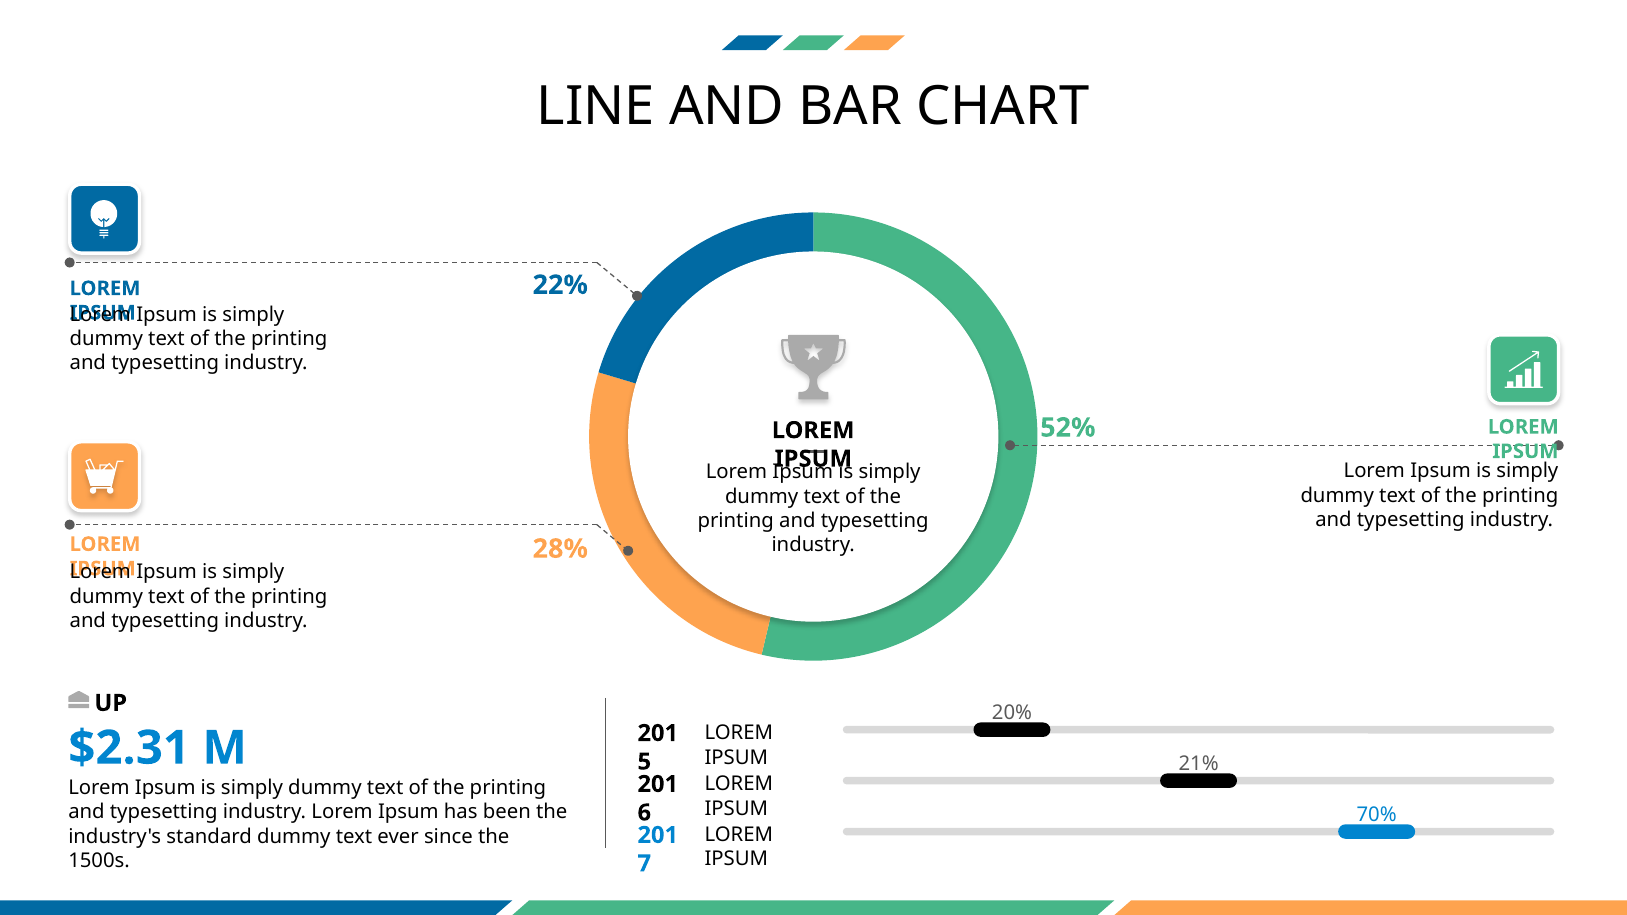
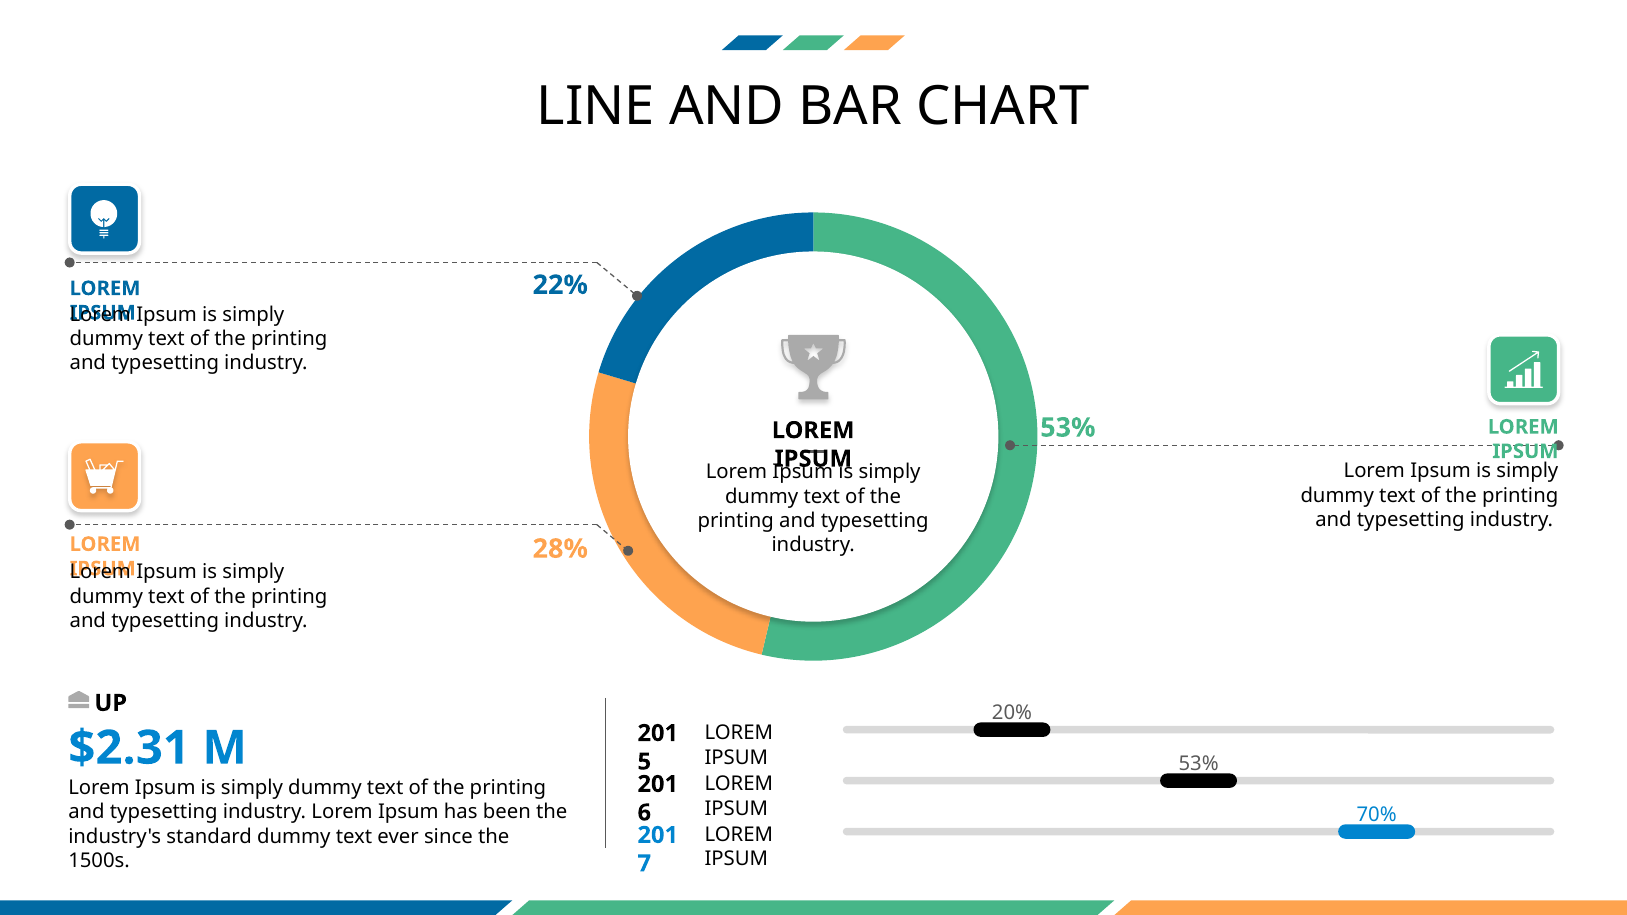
52% at (1068, 428): 52% -> 53%
21% at (1199, 764): 21% -> 53%
